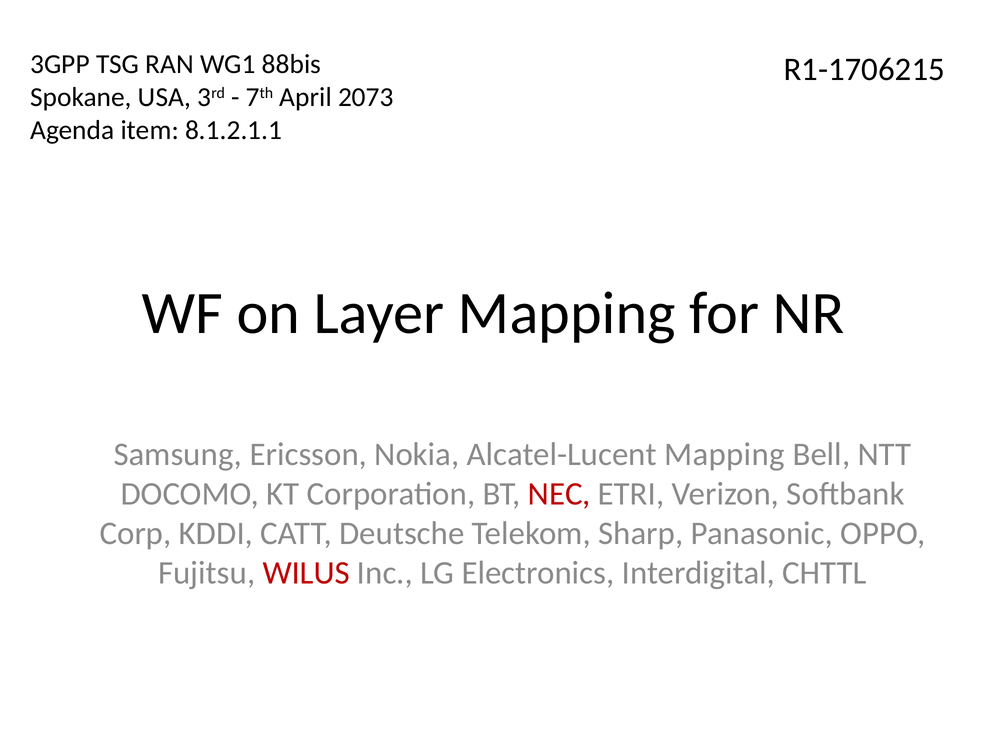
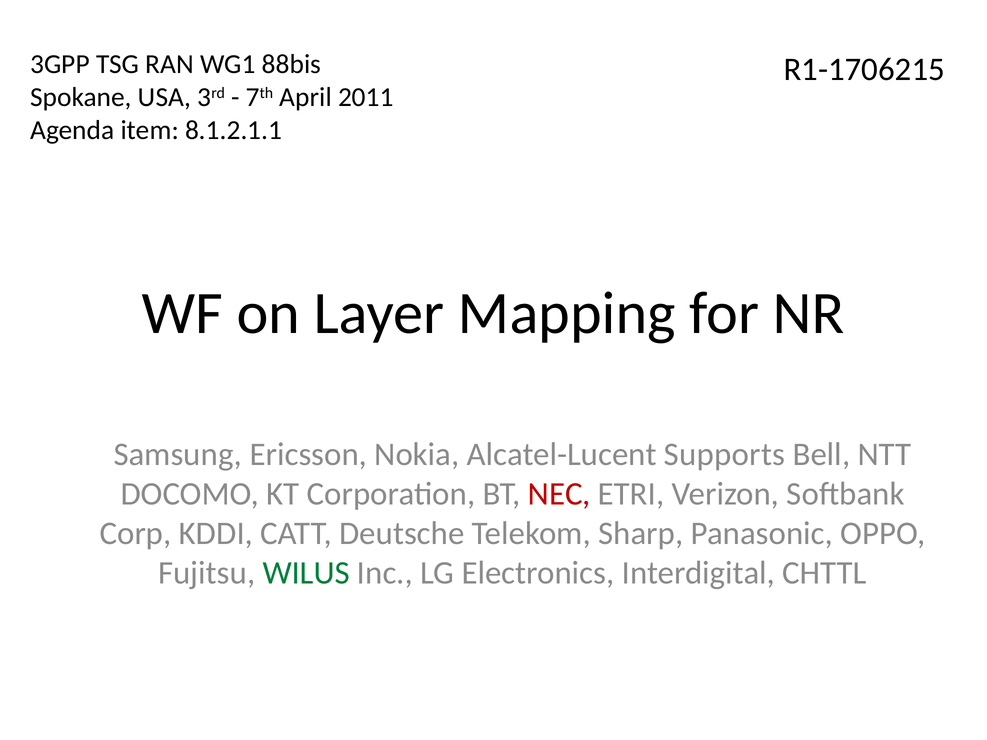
2073: 2073 -> 2011
Alcatel-Lucent Mapping: Mapping -> Supports
WILUS colour: red -> green
